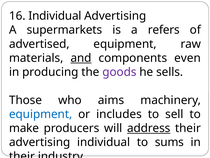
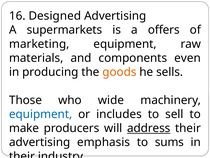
16 Individual: Individual -> Designed
refers: refers -> offers
advertised: advertised -> marketing
and underline: present -> none
goods colour: purple -> orange
aims: aims -> wide
advertising individual: individual -> emphasis
